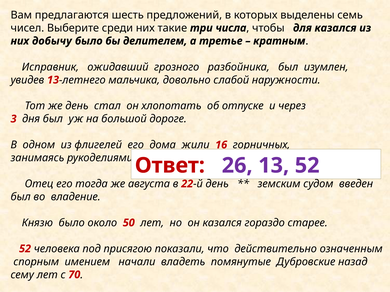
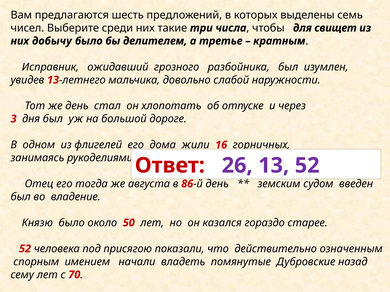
для казался: казался -> свищет
22: 22 -> 86
